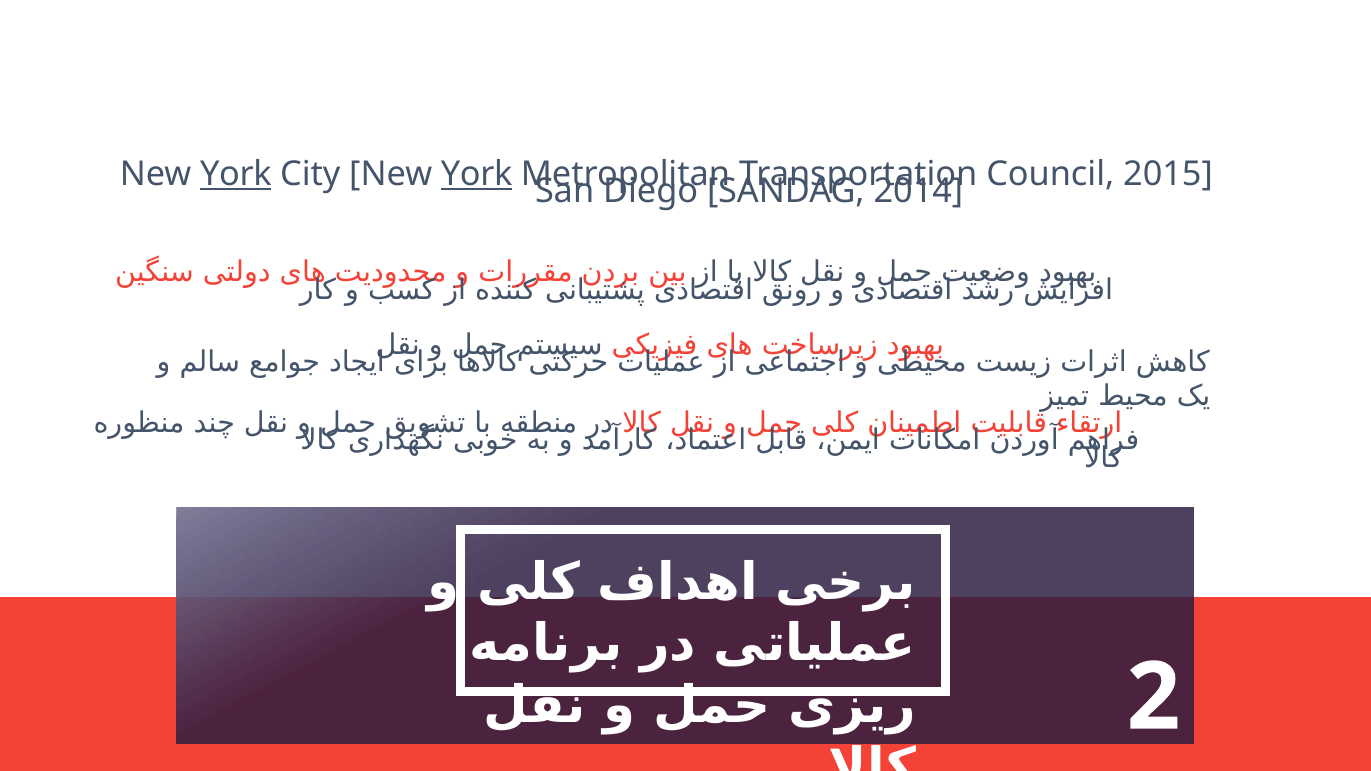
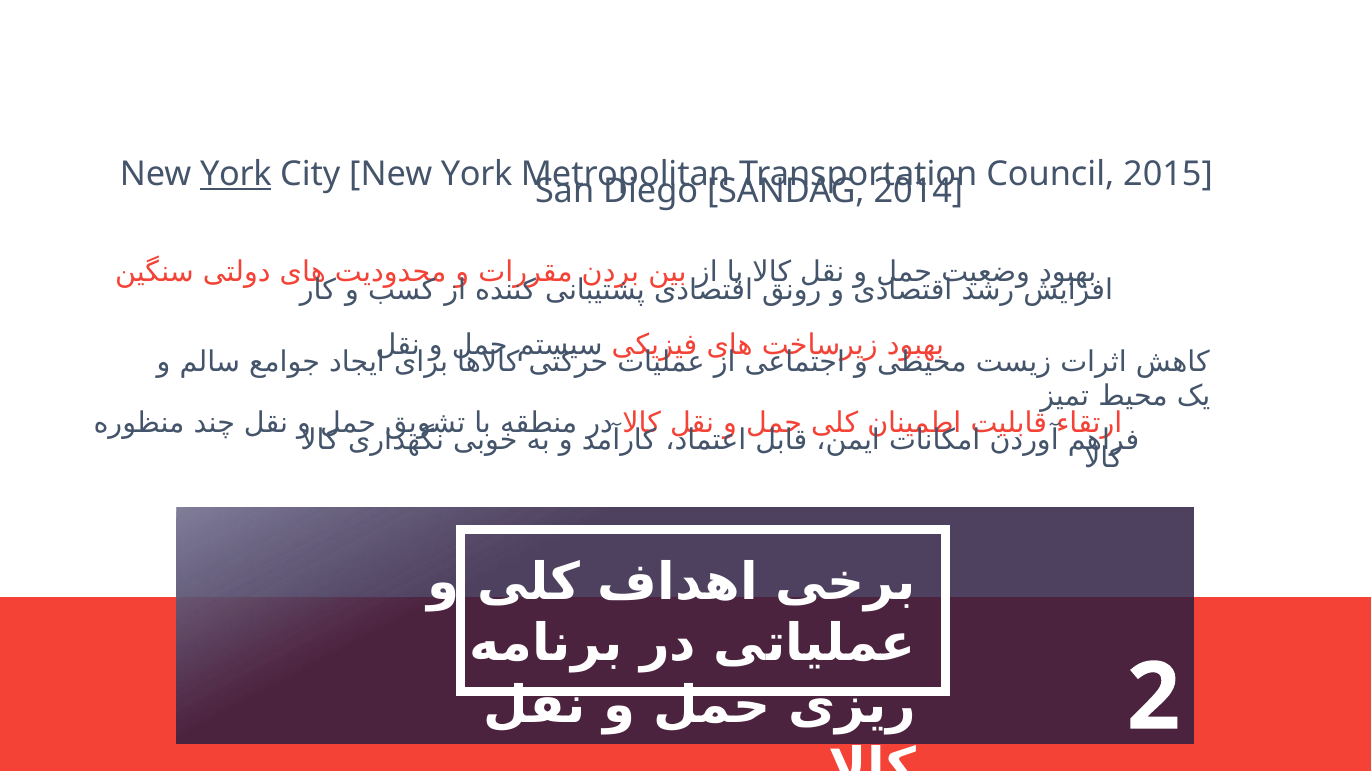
York at (477, 174) underline: present -> none
